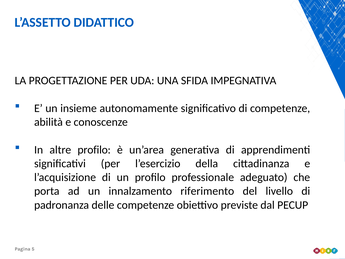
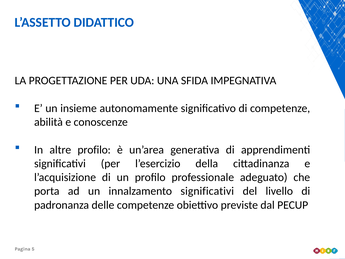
innalzamento riferimento: riferimento -> significativi
